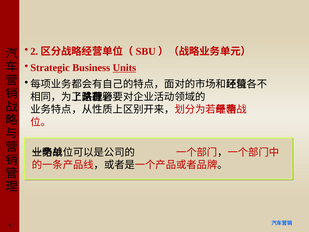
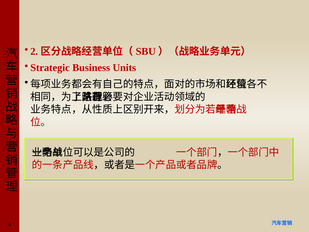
Units underline: present -> none
